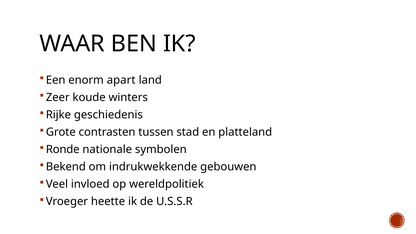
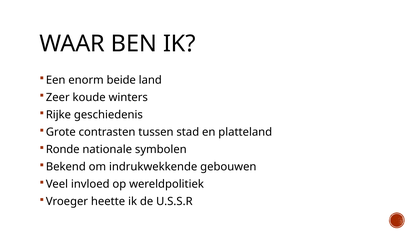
apart: apart -> beide
